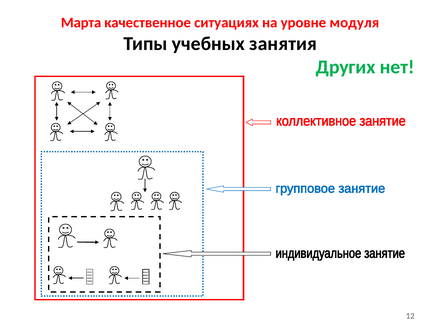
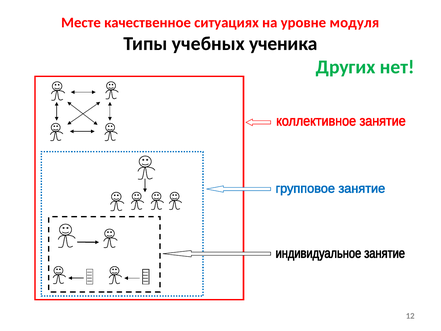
Марта: Марта -> Месте
занятия: занятия -> ученика
